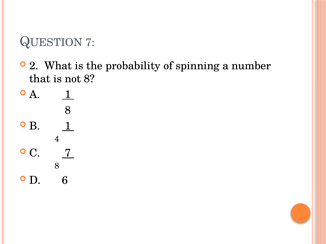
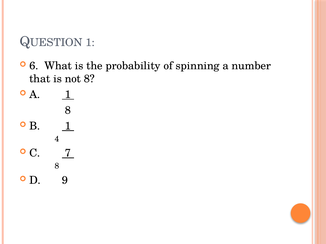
7 at (90, 43): 7 -> 1
2: 2 -> 6
6: 6 -> 9
